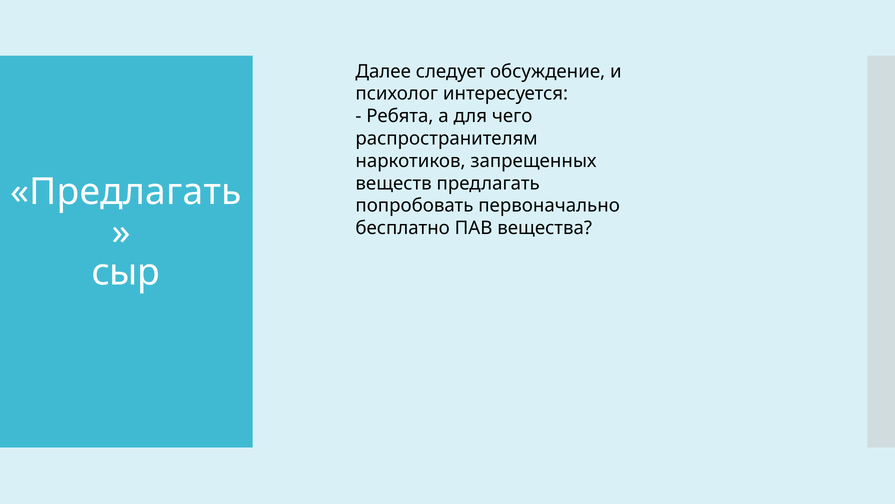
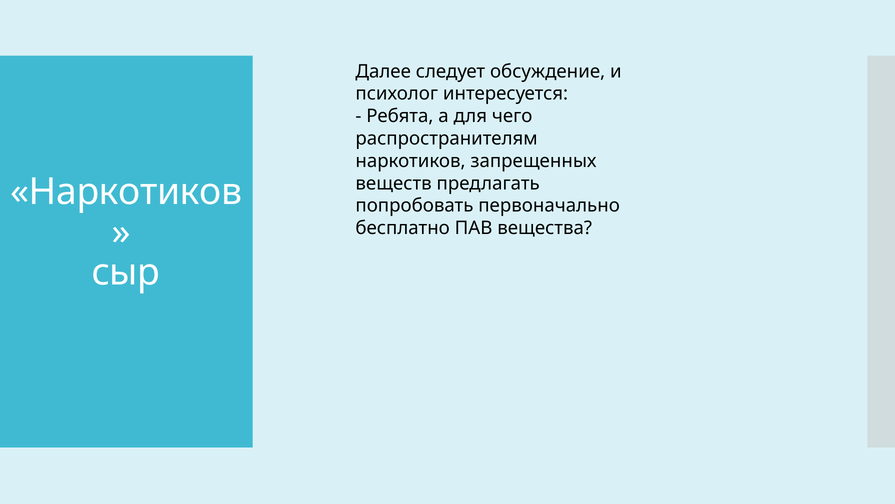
Предлагать at (126, 192): Предлагать -> Наркотиков
